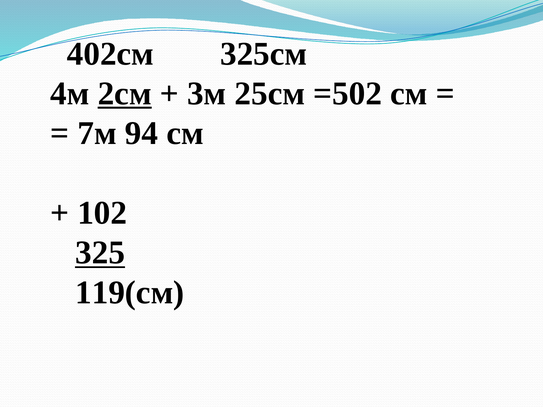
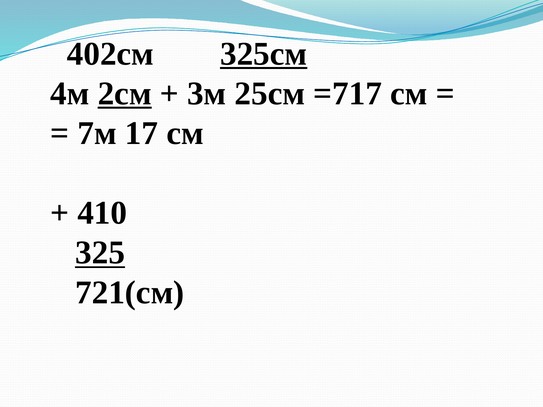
325см underline: none -> present
=502: =502 -> =717
94: 94 -> 17
102: 102 -> 410
119(см: 119(см -> 721(см
